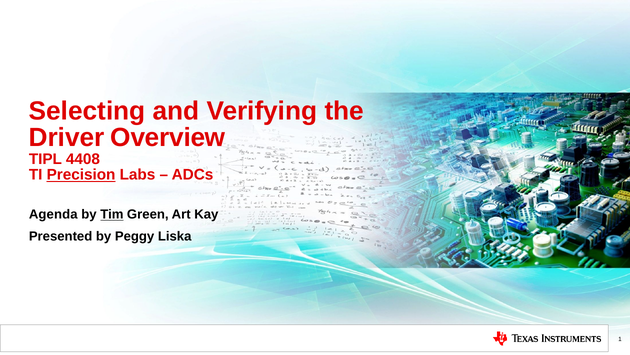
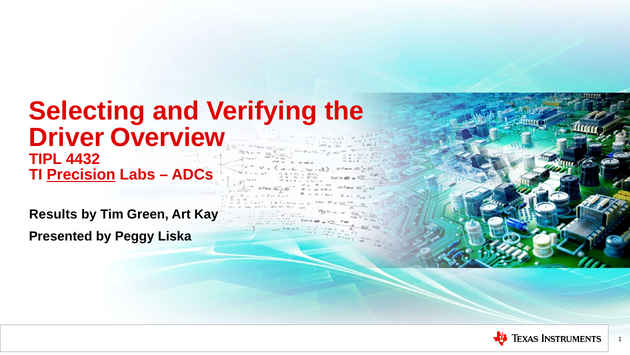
4408: 4408 -> 4432
Agenda: Agenda -> Results
Tim underline: present -> none
